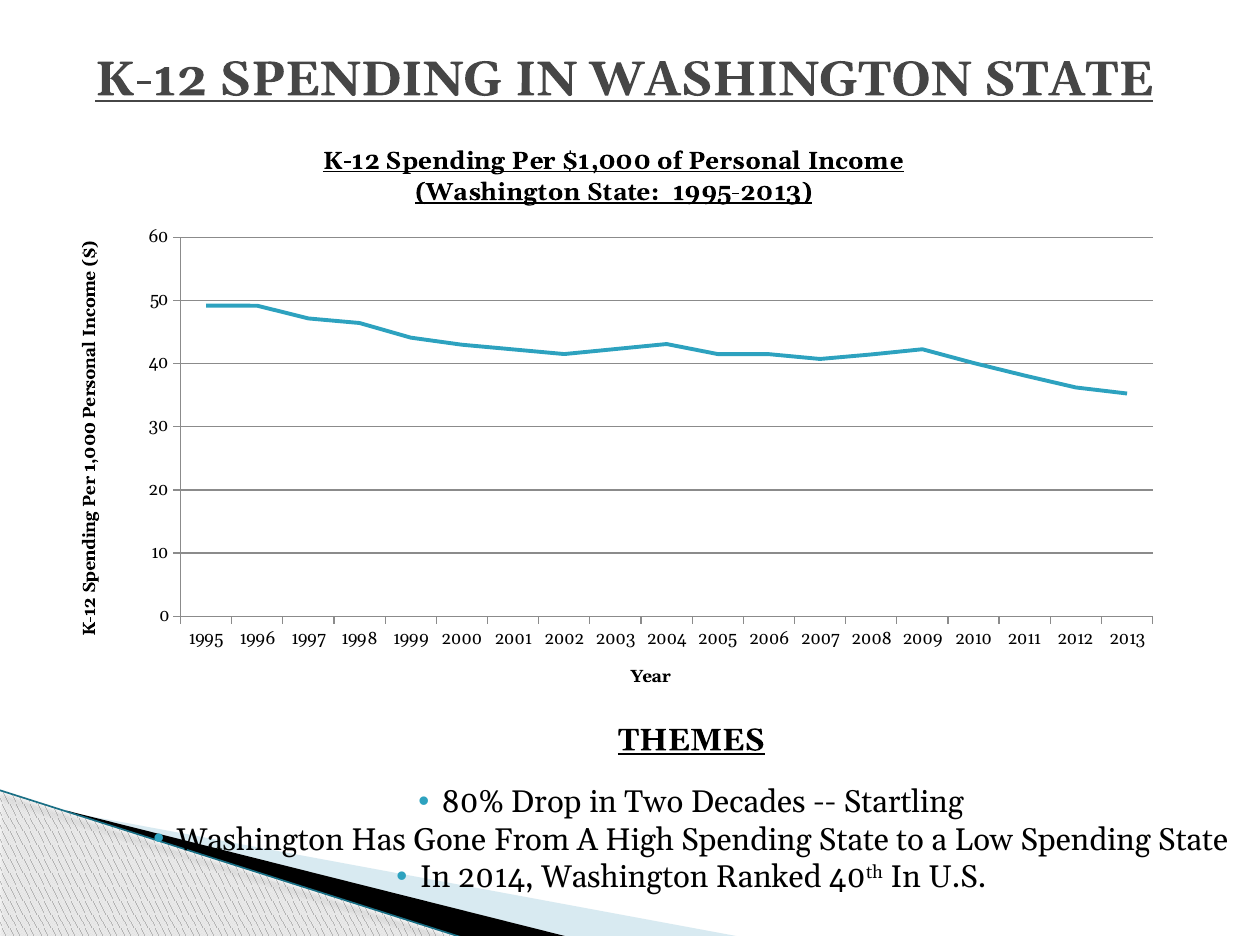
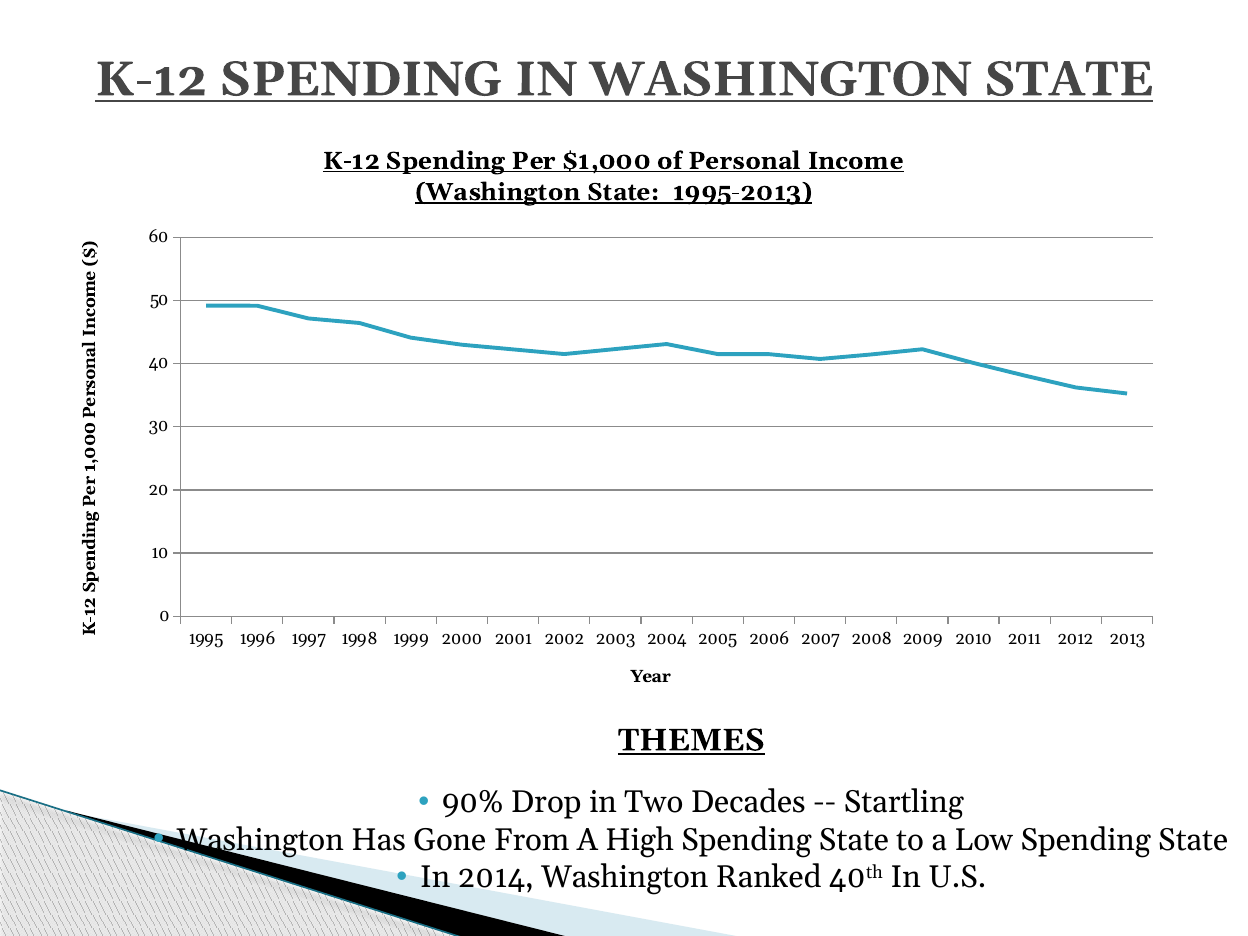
80%: 80% -> 90%
